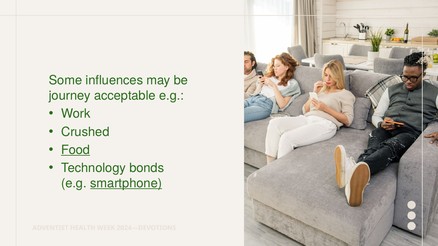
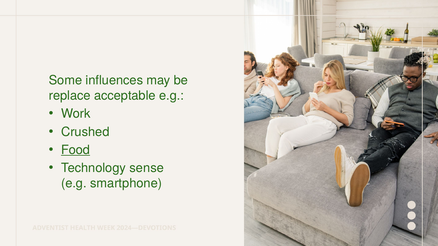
journey: journey -> replace
bonds: bonds -> sense
smartphone underline: present -> none
